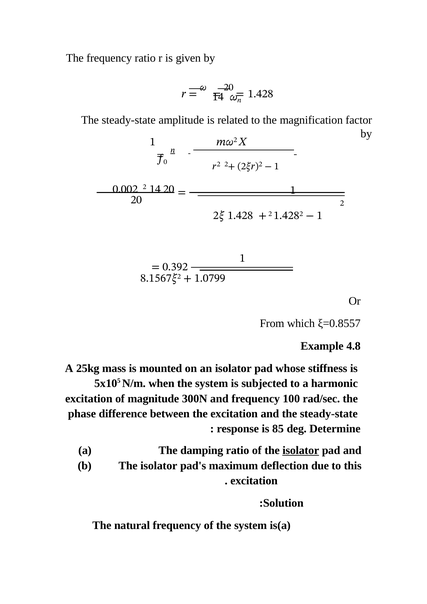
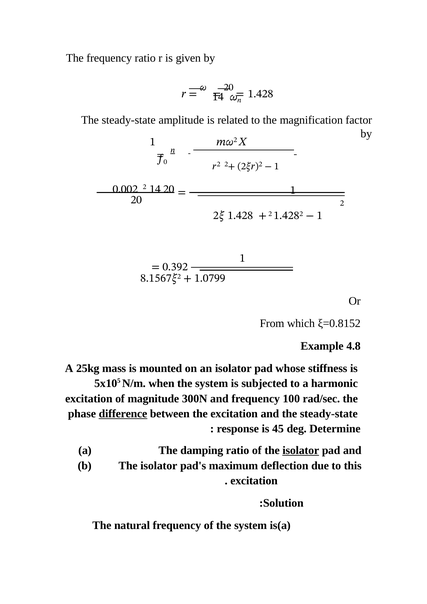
ξ=0.8557: ξ=0.8557 -> ξ=0.8152
difference underline: none -> present
85: 85 -> 45
